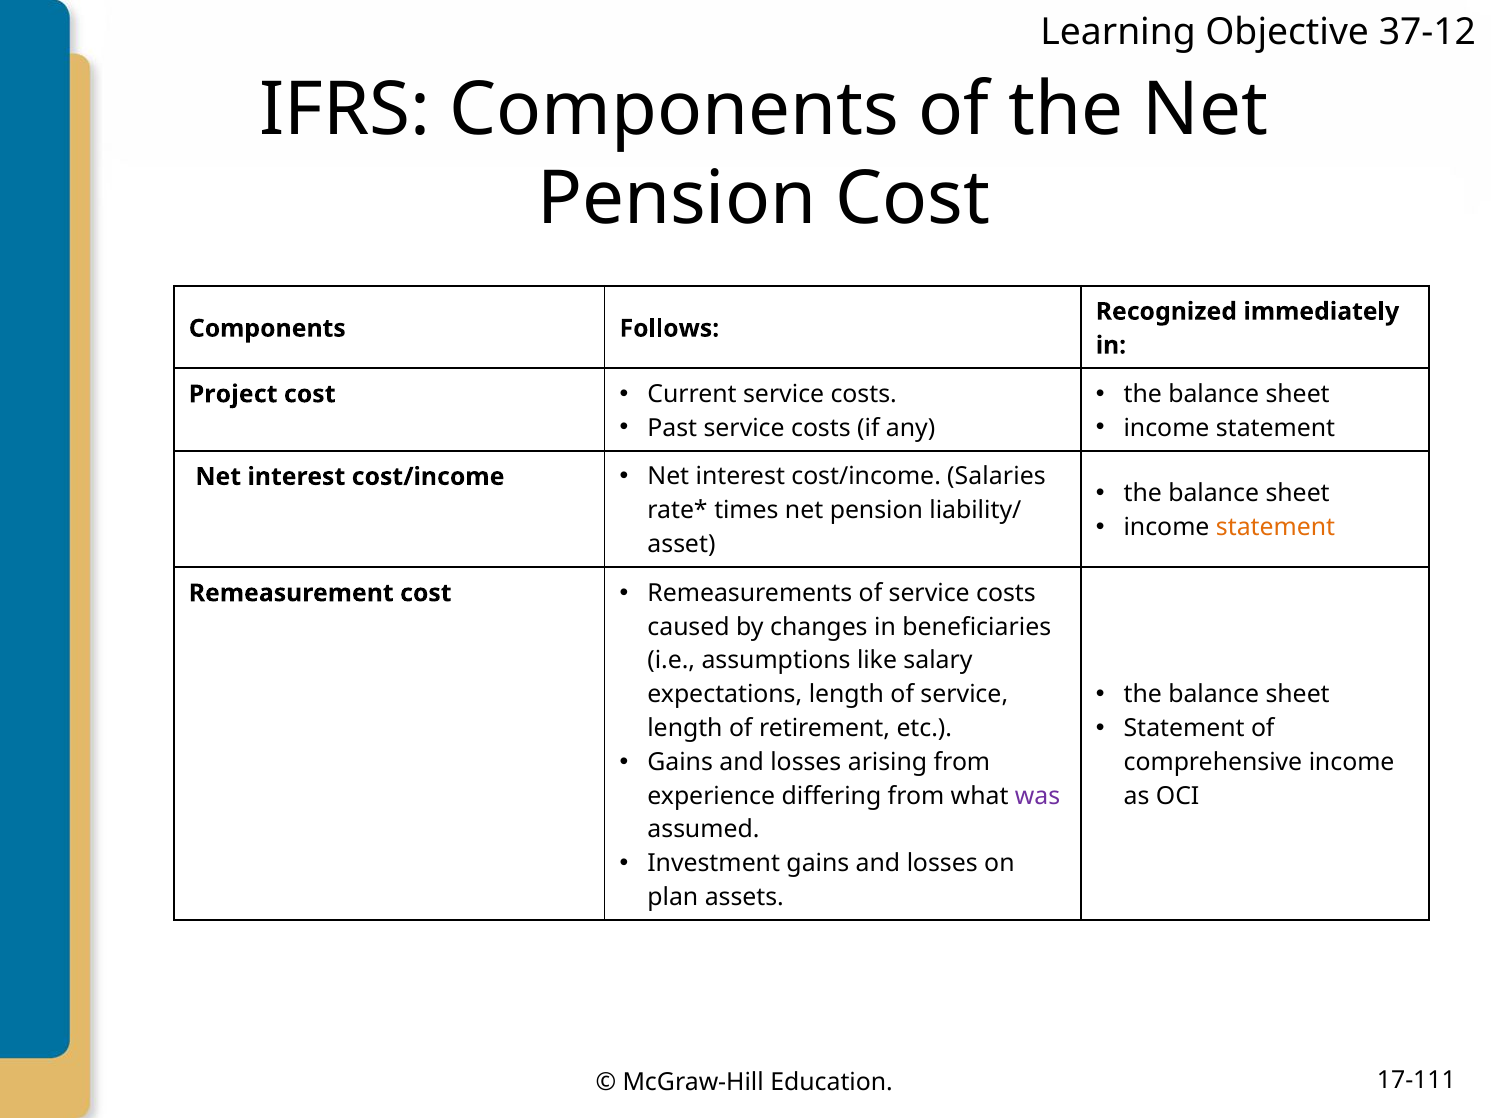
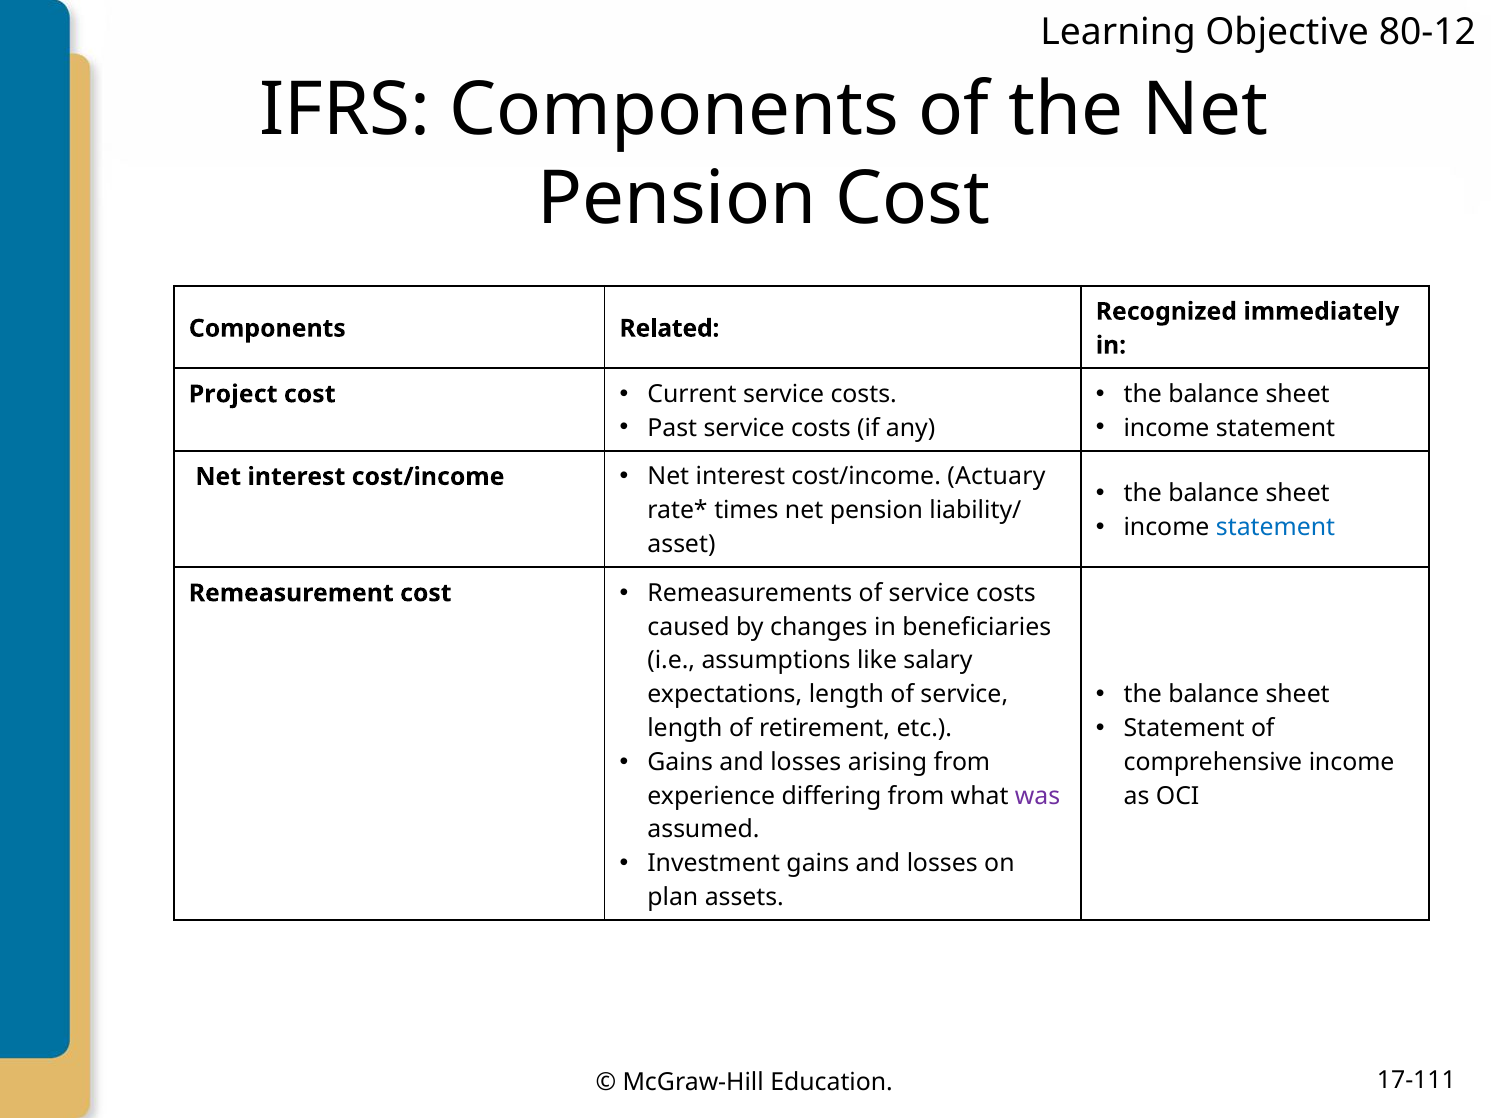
37-12: 37-12 -> 80-12
Follows: Follows -> Related
Salaries: Salaries -> Actuary
statement at (1276, 528) colour: orange -> blue
